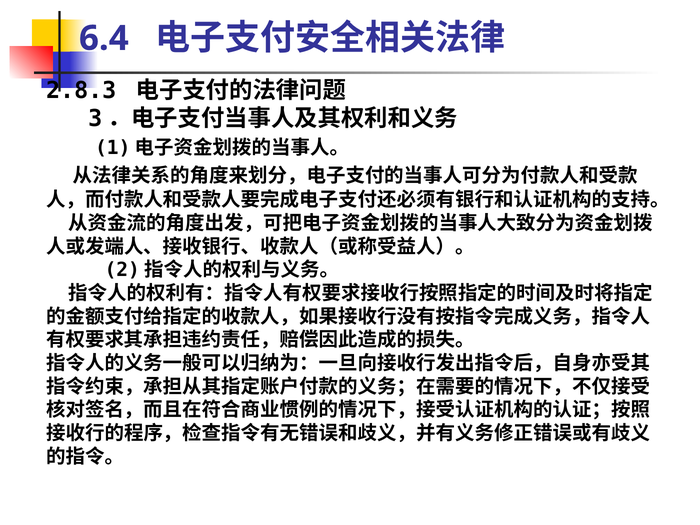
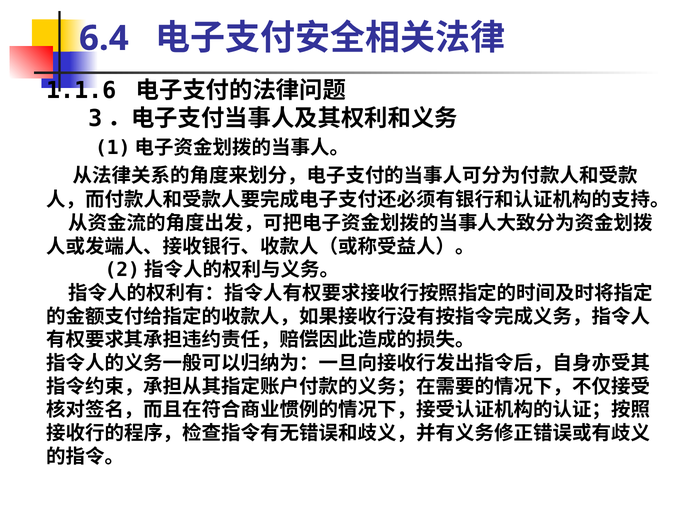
2.8.3: 2.8.3 -> 1.1.6
